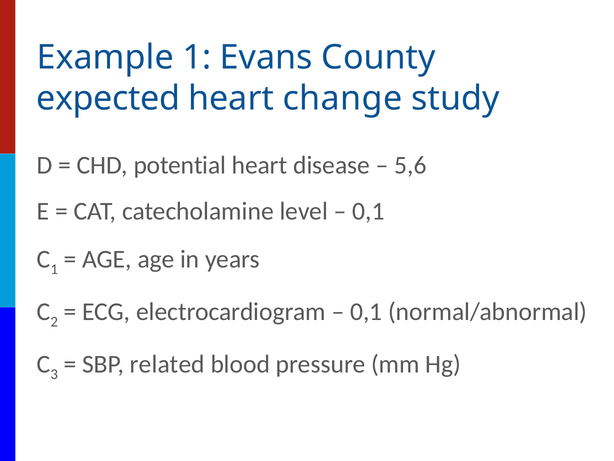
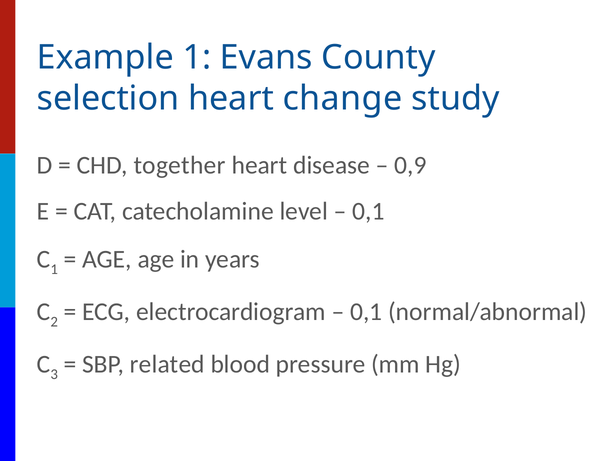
expected: expected -> selection
potential: potential -> together
5,6: 5,6 -> 0,9
